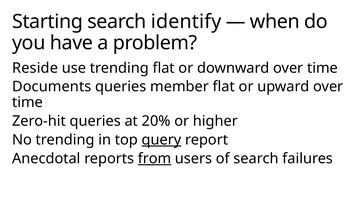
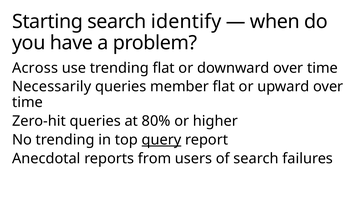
Reside: Reside -> Across
Documents: Documents -> Necessarily
20%: 20% -> 80%
from underline: present -> none
